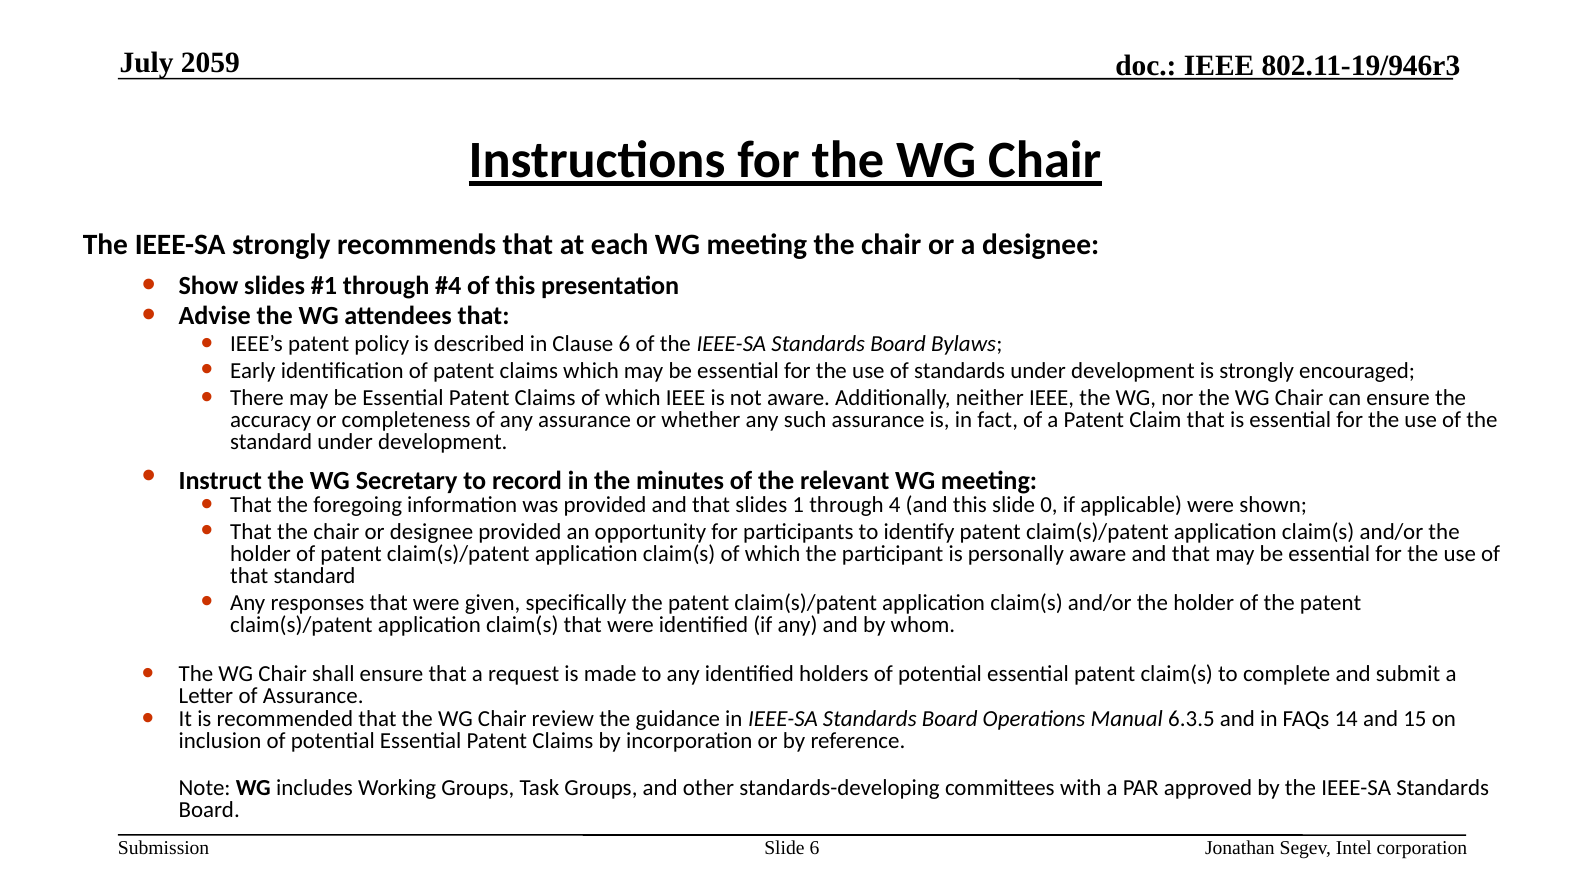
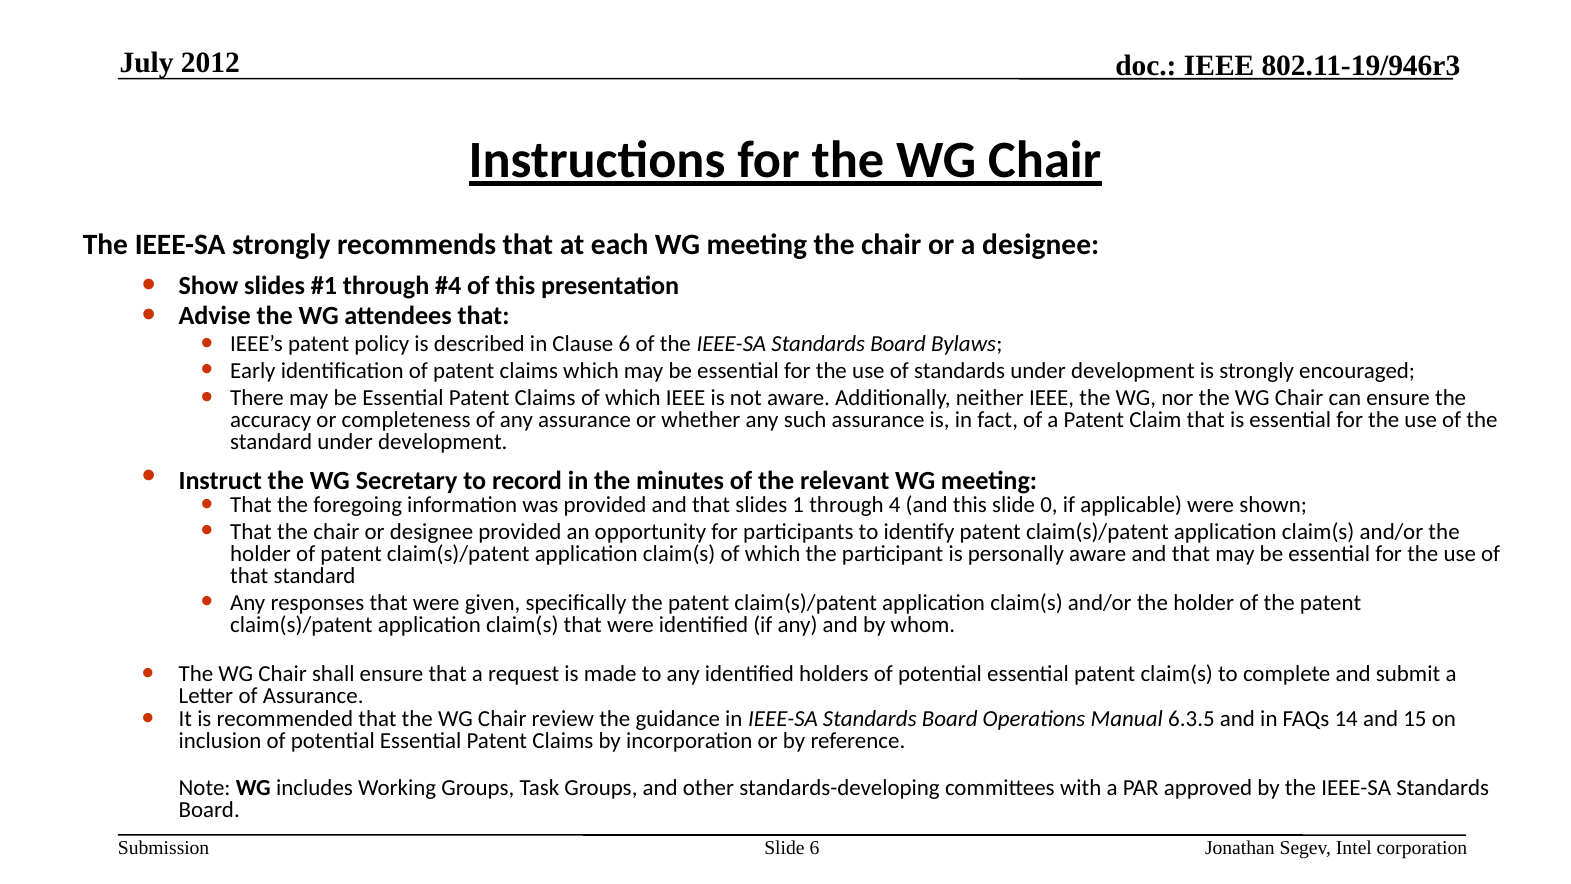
2059: 2059 -> 2012
